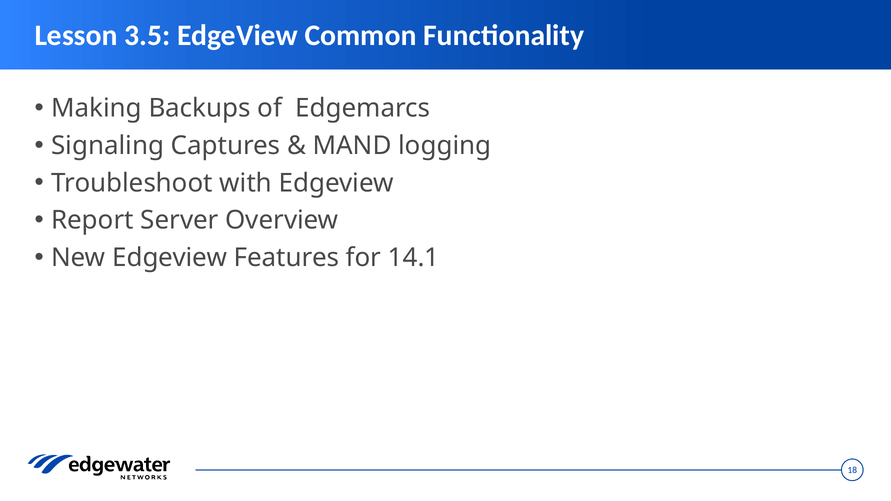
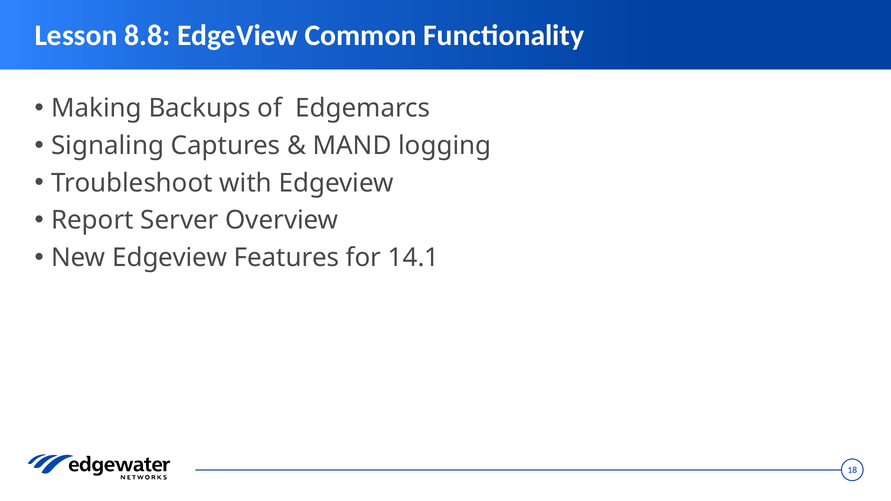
3.5: 3.5 -> 8.8
